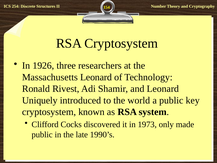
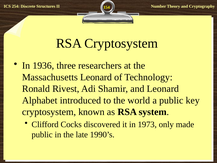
1926: 1926 -> 1936
Uniquely: Uniquely -> Alphabet
